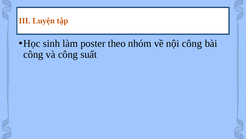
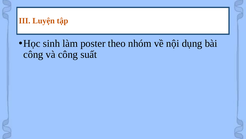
nội công: công -> dụng
